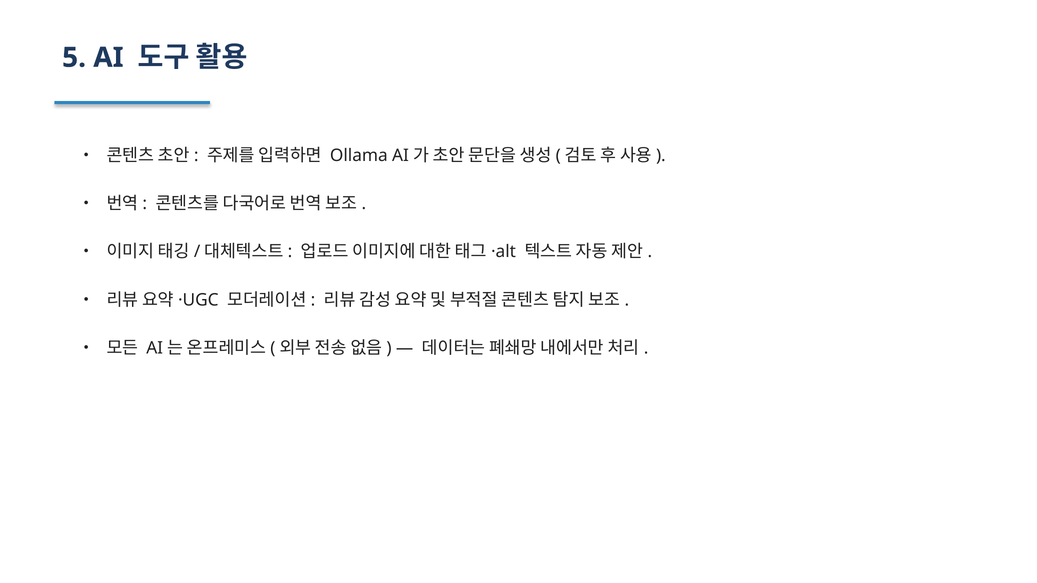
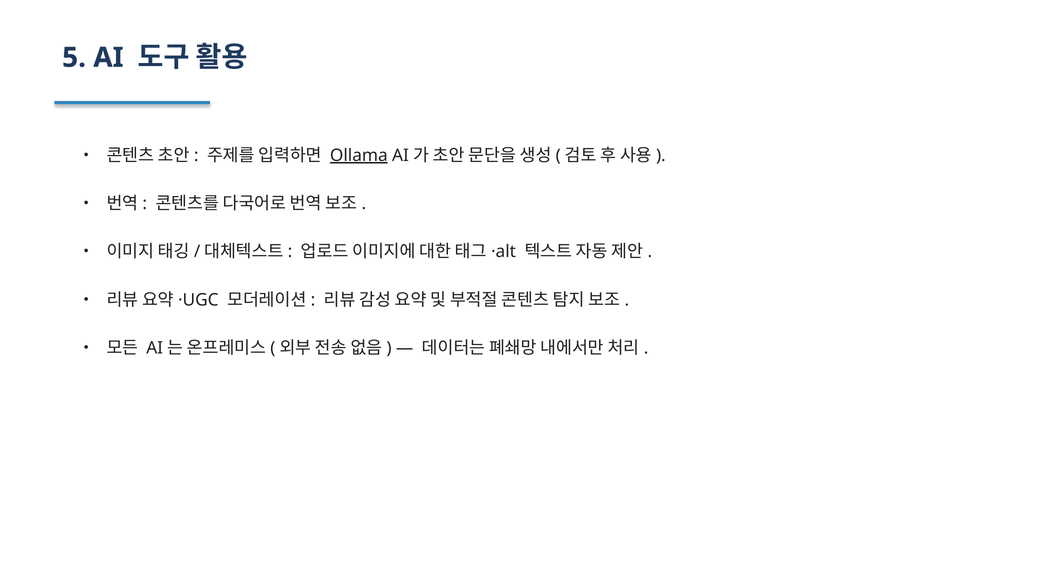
Ollama underline: none -> present
